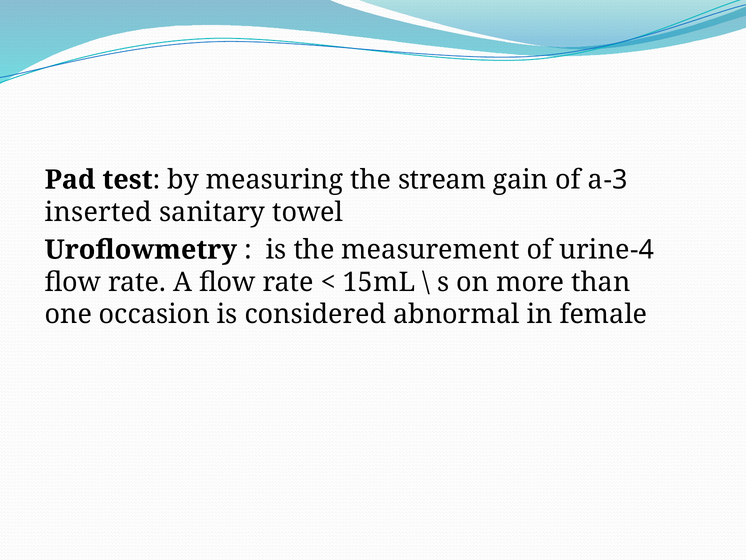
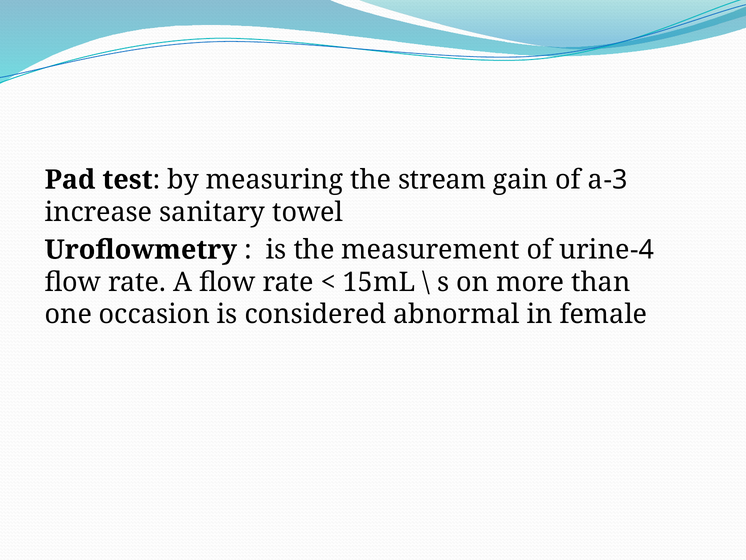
inserted: inserted -> increase
